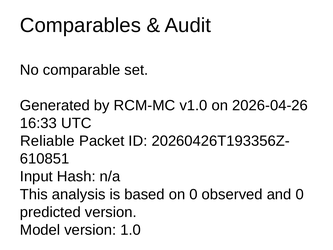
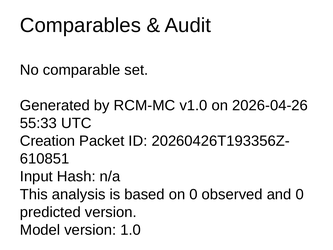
16:33: 16:33 -> 55:33
Reliable: Reliable -> Creation
